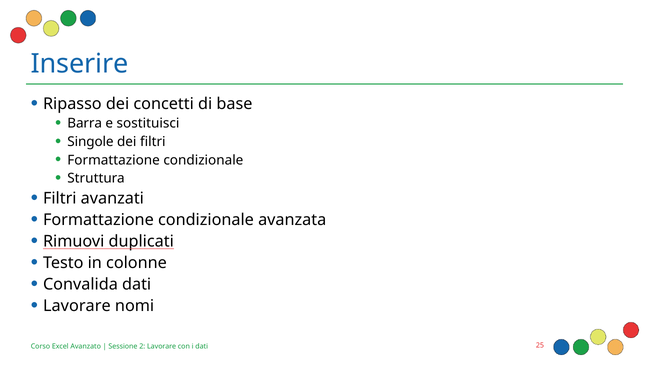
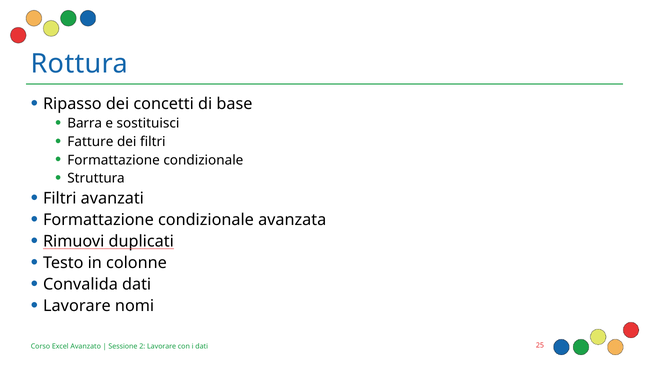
Inserire: Inserire -> Rottura
Singole: Singole -> Fatture
